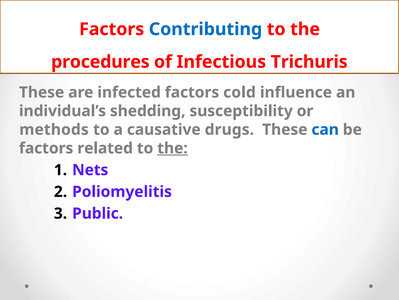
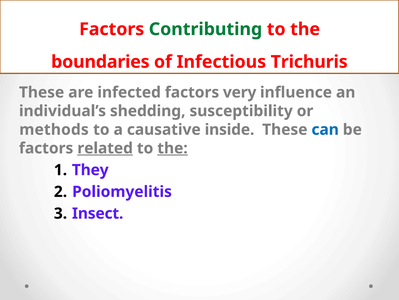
Contributing colour: blue -> green
procedures: procedures -> boundaries
cold: cold -> very
drugs: drugs -> inside
related underline: none -> present
Nets: Nets -> They
Public: Public -> Insect
